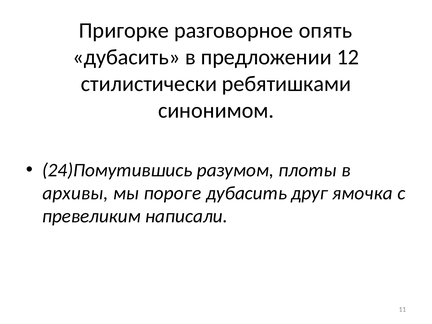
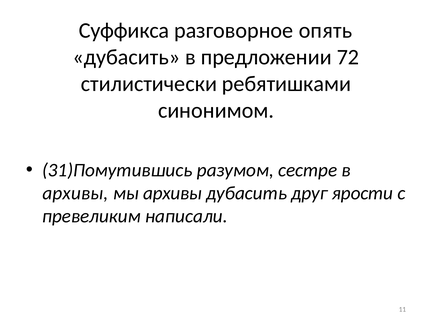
Пригорке: Пригорке -> Суффикса
12: 12 -> 72
24)Помутившись: 24)Помутившись -> 31)Помутившись
плоты: плоты -> сестре
мы пороге: пороге -> архивы
ямочка: ямочка -> ярости
